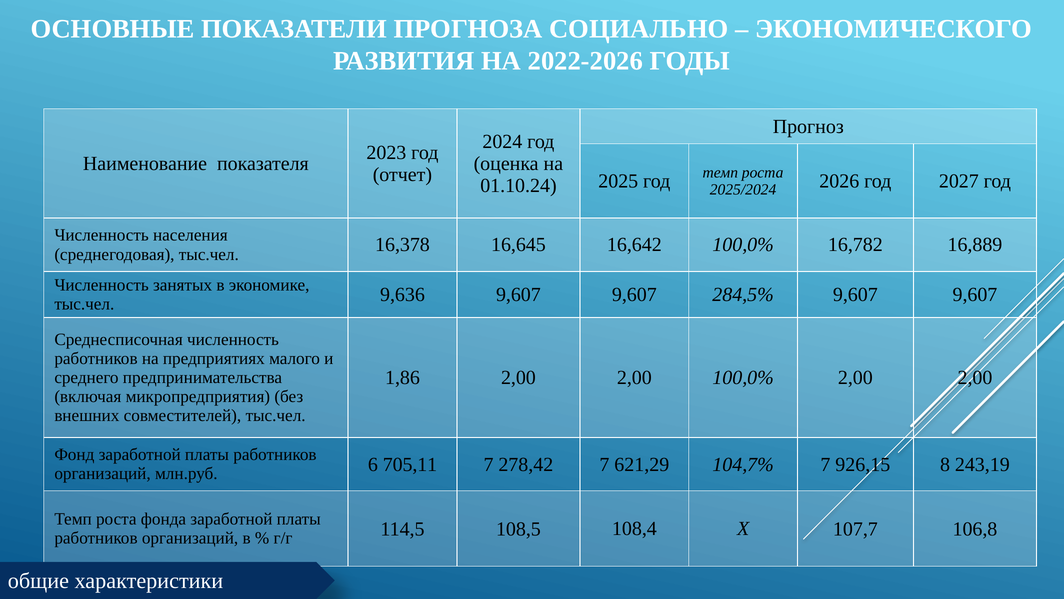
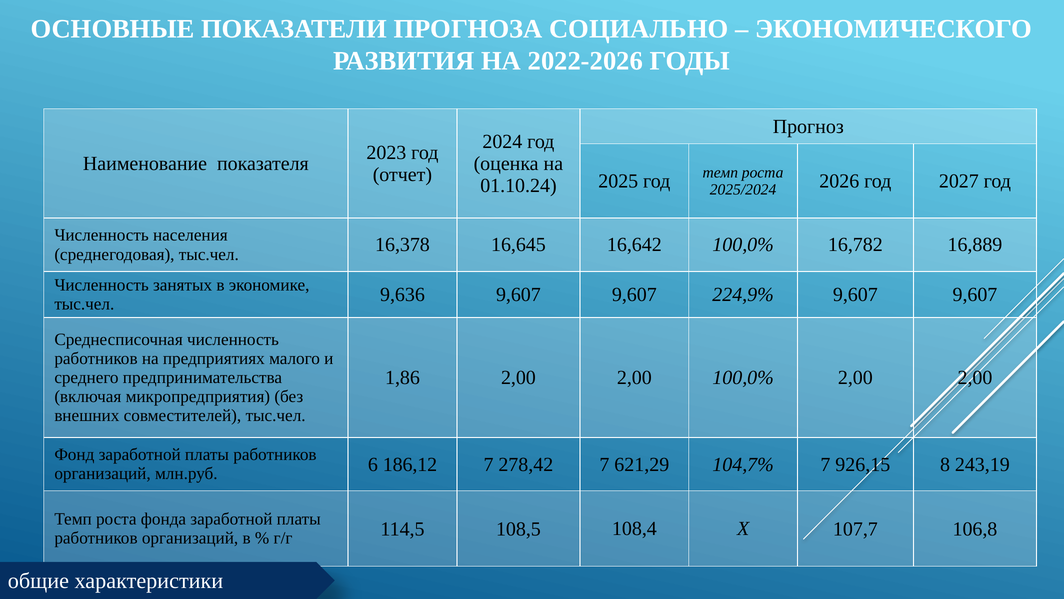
284,5%: 284,5% -> 224,9%
705,11: 705,11 -> 186,12
